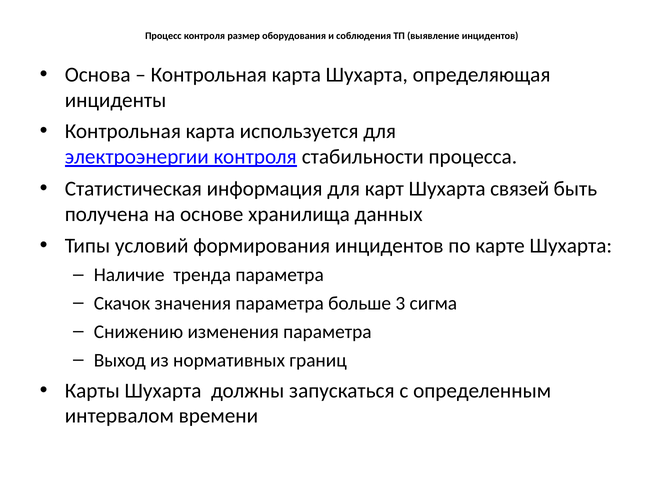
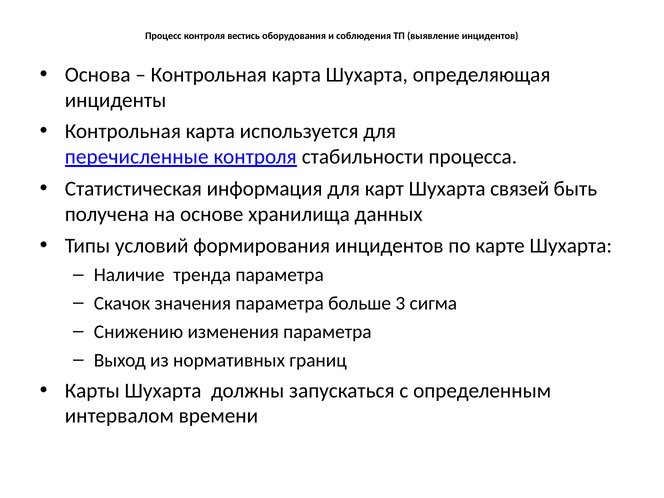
размер: размер -> вестись
электроэнергии: электроэнергии -> перечисленные
